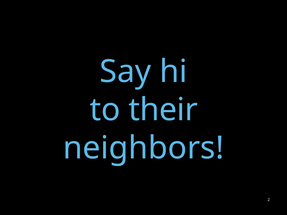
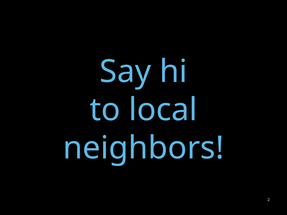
their: their -> local
